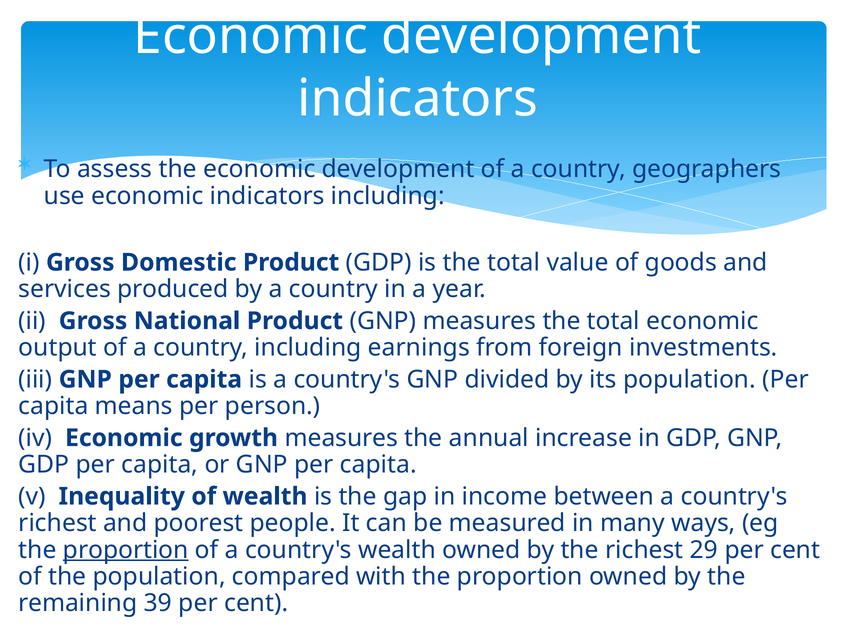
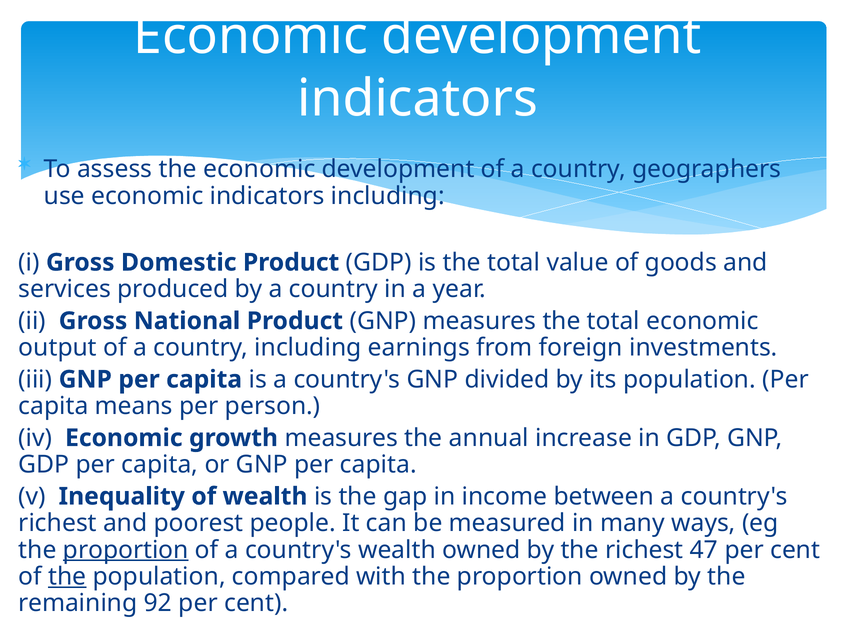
29: 29 -> 47
the at (67, 576) underline: none -> present
39: 39 -> 92
